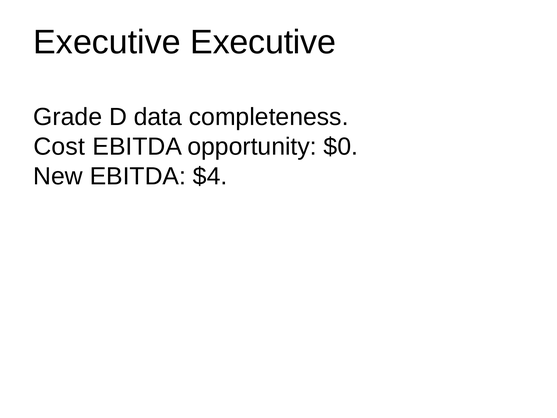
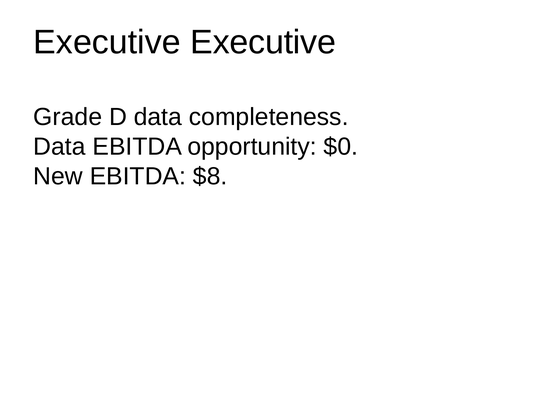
Cost at (59, 147): Cost -> Data
$4: $4 -> $8
